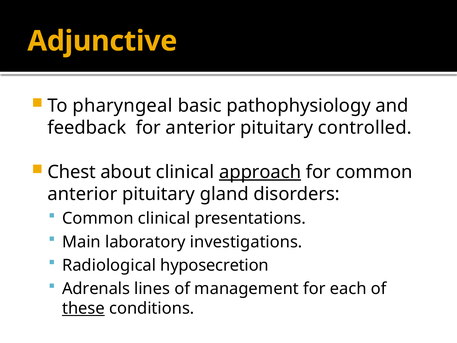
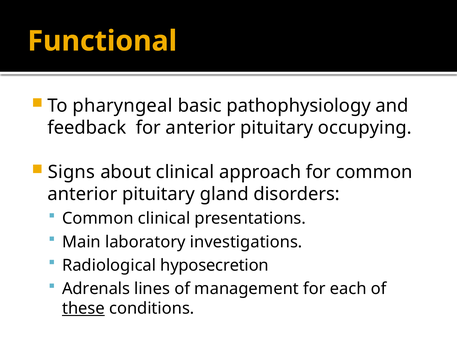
Adjunctive: Adjunctive -> Functional
controlled: controlled -> occupying
Chest: Chest -> Signs
approach underline: present -> none
